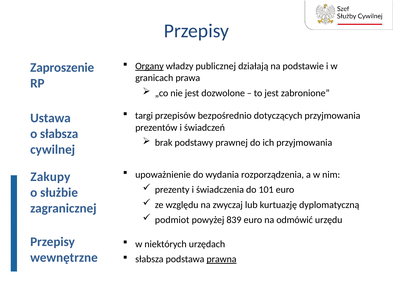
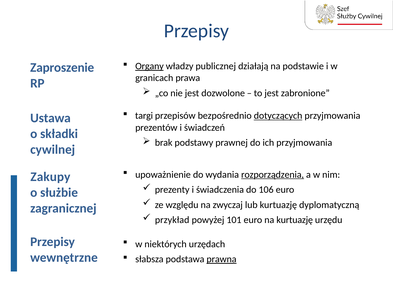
dotyczących underline: none -> present
o słabsza: słabsza -> składki
rozporządzenia underline: none -> present
101: 101 -> 106
podmiot: podmiot -> przykład
839: 839 -> 101
na odmówić: odmówić -> kurtuazję
